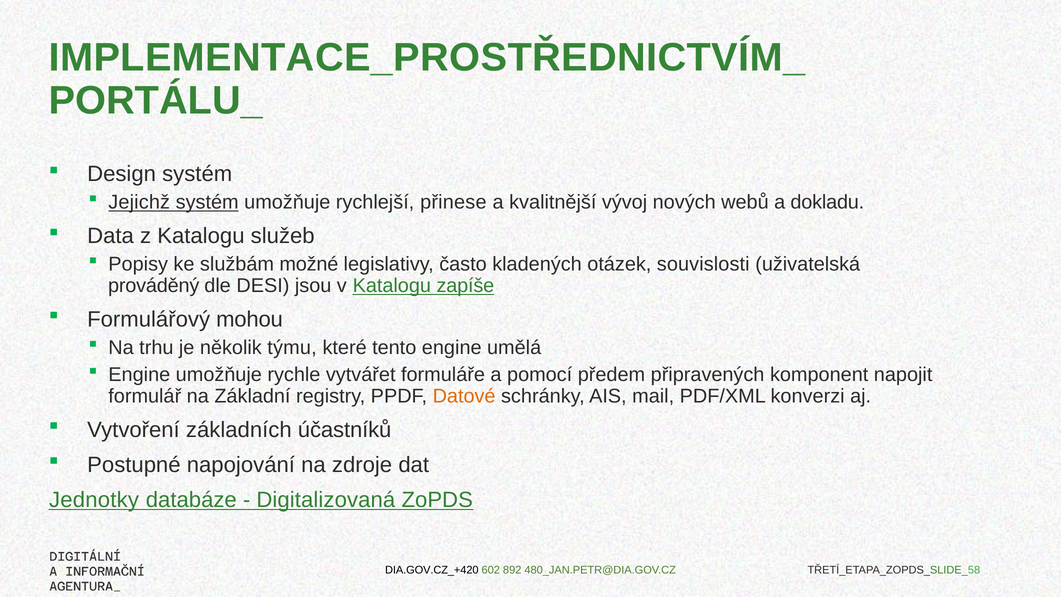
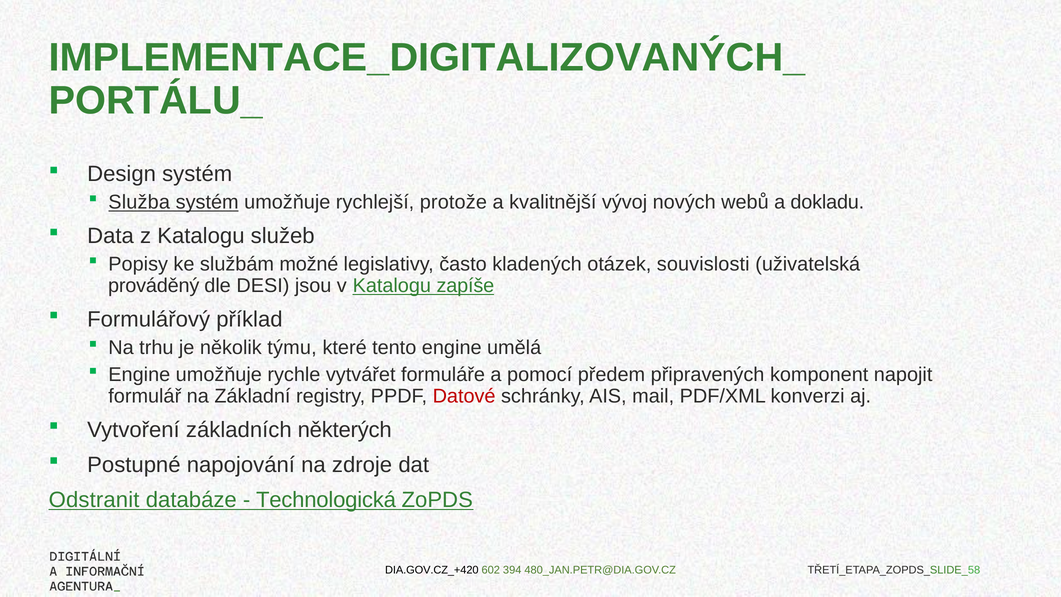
IMPLEMENTACE_PROSTŘEDNICTVÍM_: IMPLEMENTACE_PROSTŘEDNICTVÍM_ -> IMPLEMENTACE_DIGITALIZOVANÝCH_
Jejichž: Jejichž -> Služba
přinese: přinese -> protože
mohou: mohou -> příklad
Datové colour: orange -> red
účastníků: účastníků -> některých
Jednotky: Jednotky -> Odstranit
Digitalizovaná: Digitalizovaná -> Technologická
892: 892 -> 394
